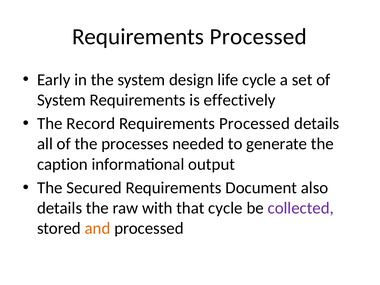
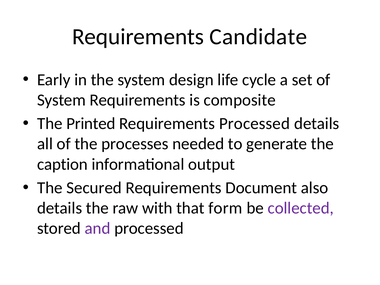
Processed at (258, 37): Processed -> Candidate
effectively: effectively -> composite
Record: Record -> Printed
that cycle: cycle -> form
and colour: orange -> purple
